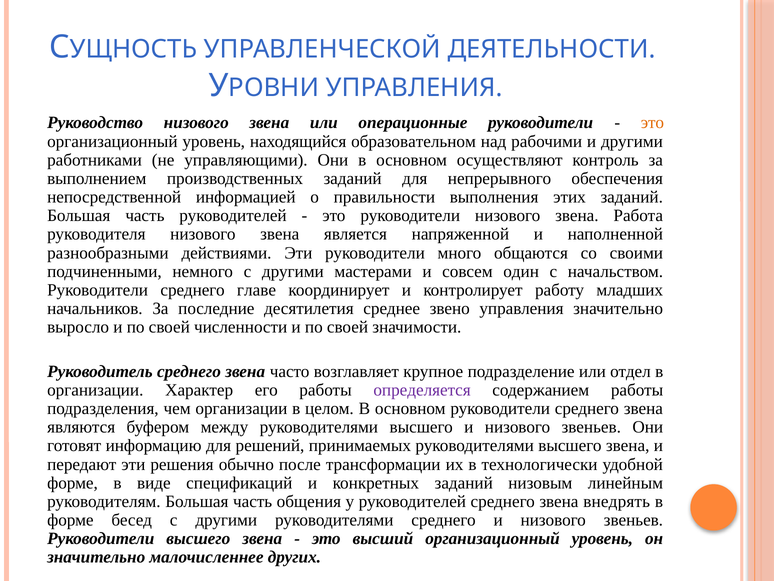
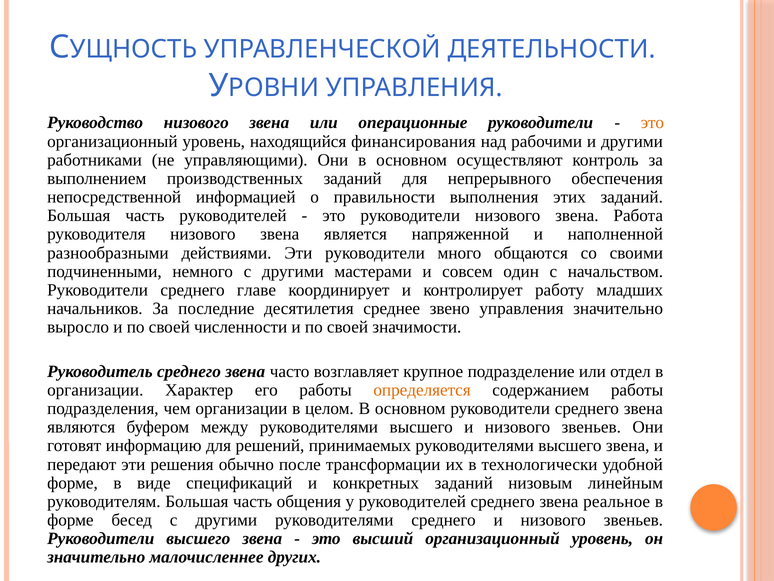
образовательном: образовательном -> финансирования
определяется colour: purple -> orange
внедрять: внедрять -> реальное
